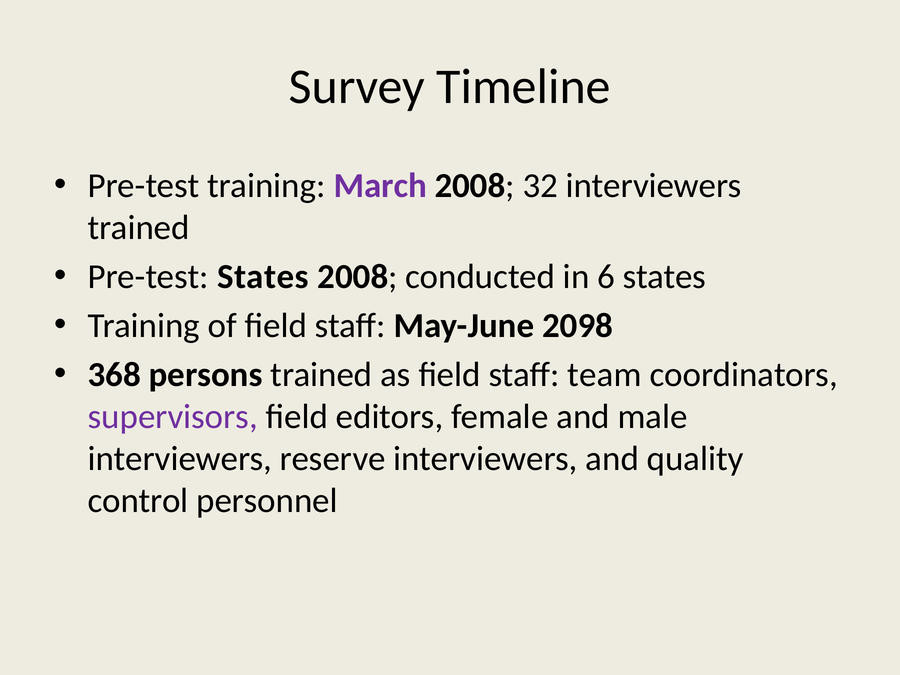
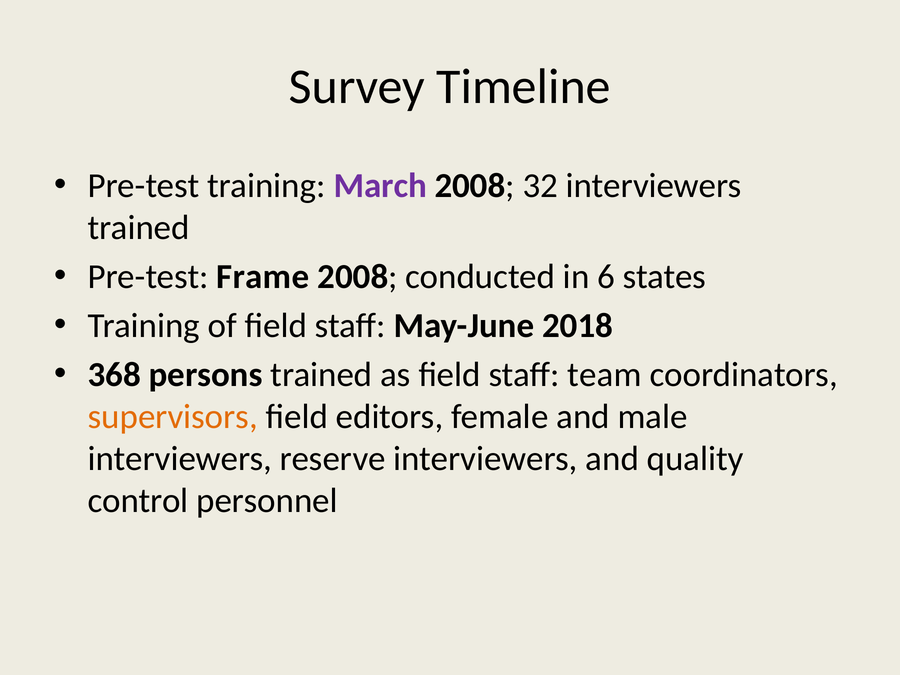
Pre-test States: States -> Frame
2098: 2098 -> 2018
supervisors colour: purple -> orange
